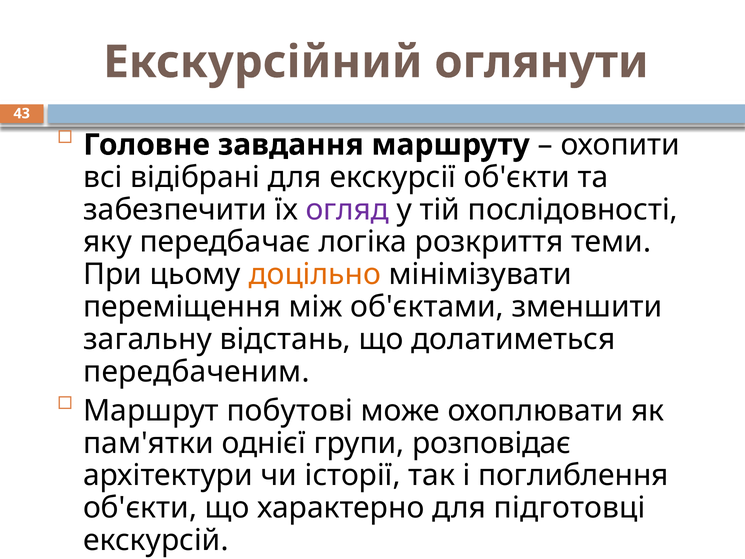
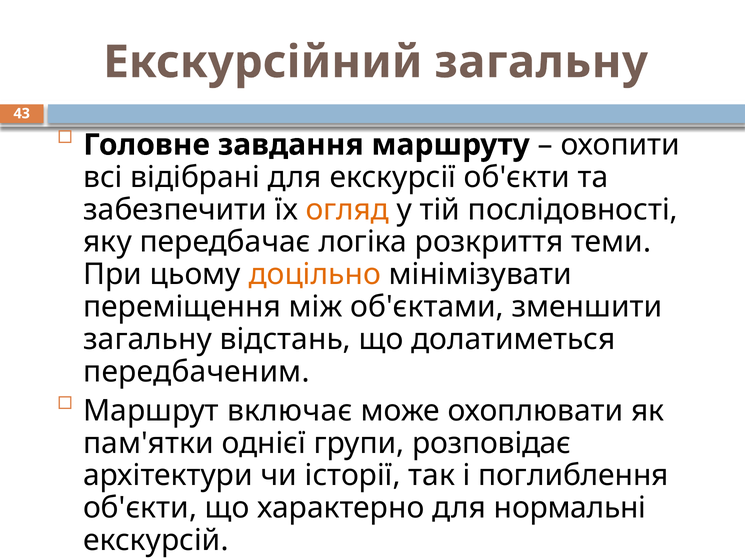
Екскурсійний оглянути: оглянути -> загальну
огляд colour: purple -> orange
побутові: побутові -> включає
підготовці: підготовці -> нормальні
